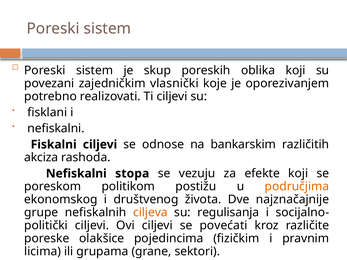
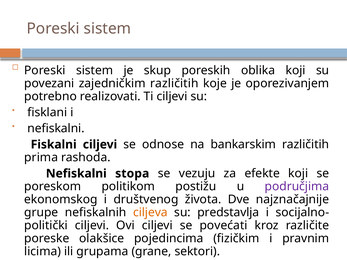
zajedničkim vlasnički: vlasnički -> različitih
akciza: akciza -> prima
područjima colour: orange -> purple
regulisanja: regulisanja -> predstavlja
